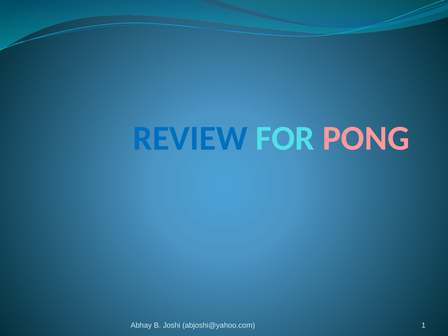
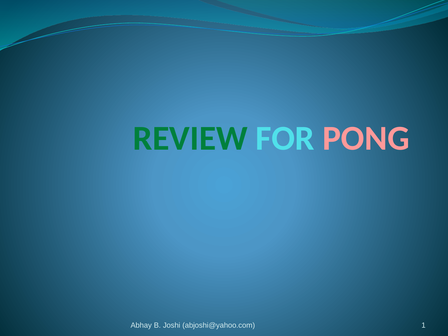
REVIEW colour: blue -> green
